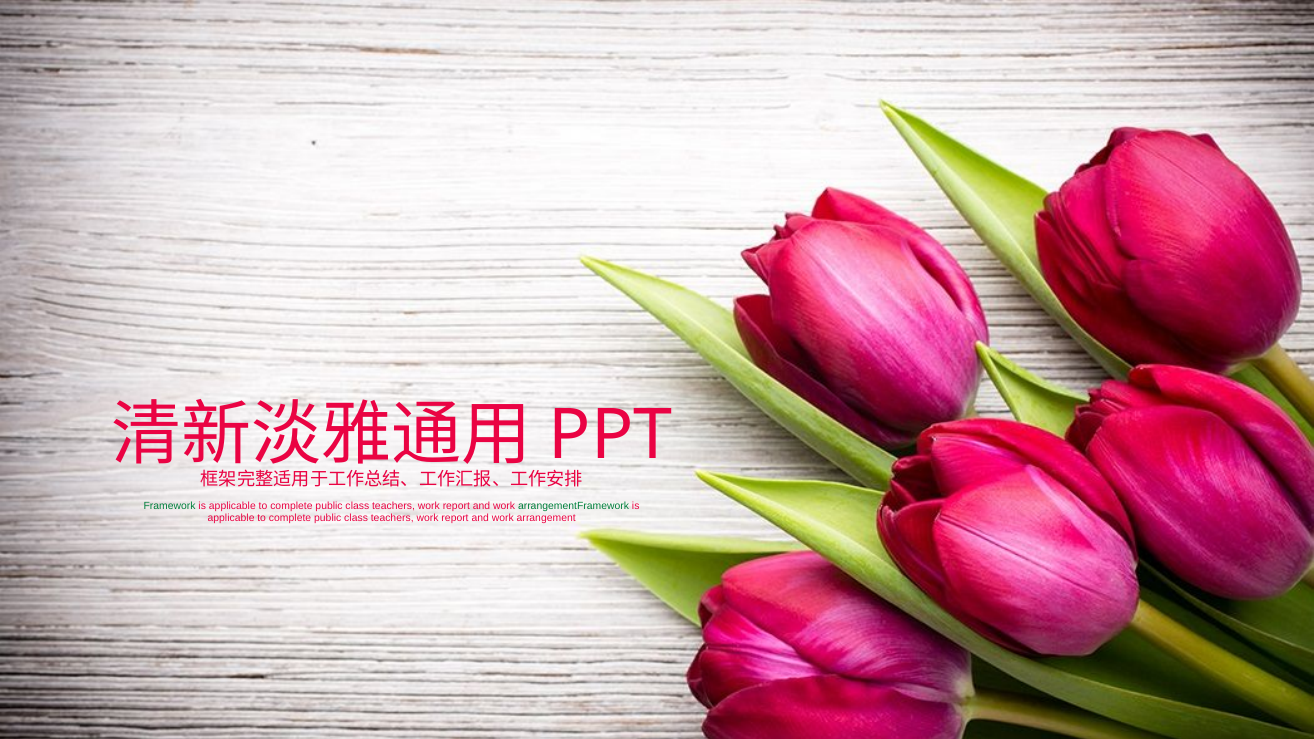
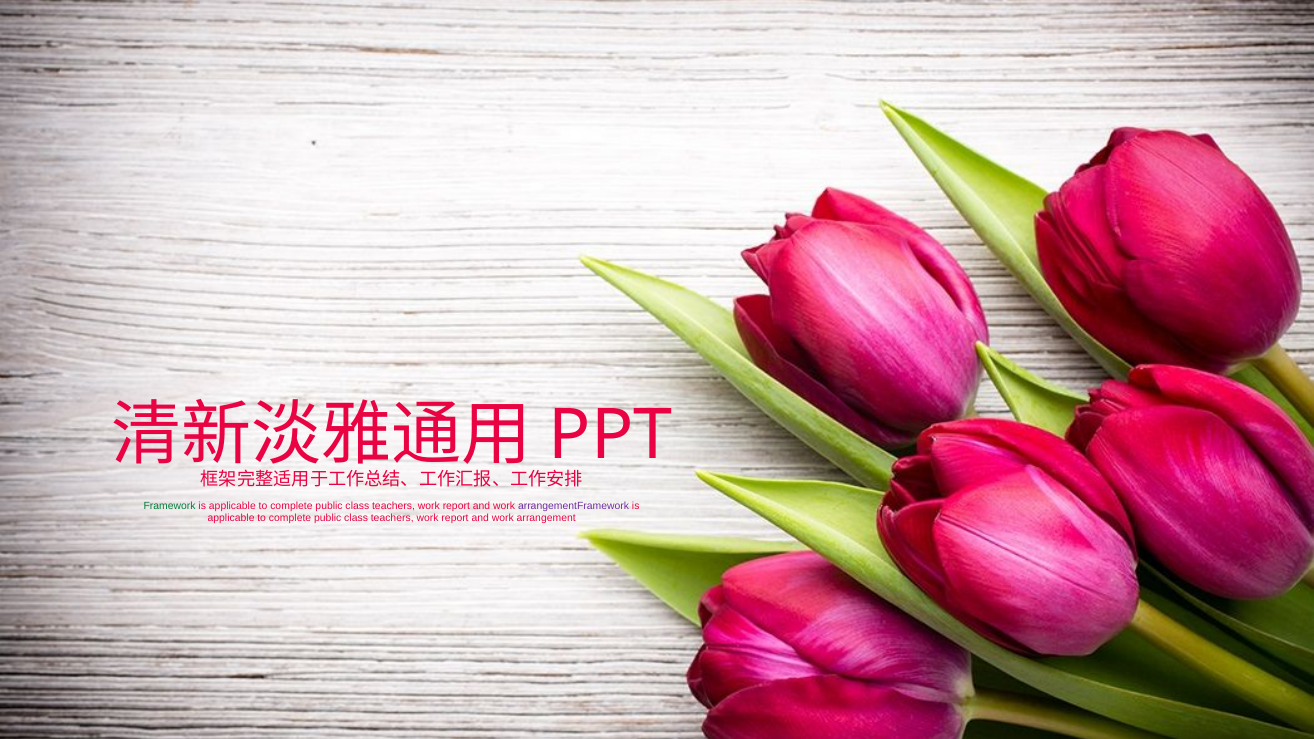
arrangementFramework colour: green -> purple
